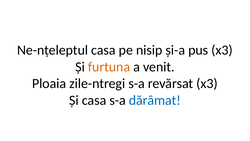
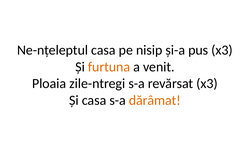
dărâmat colour: blue -> orange
